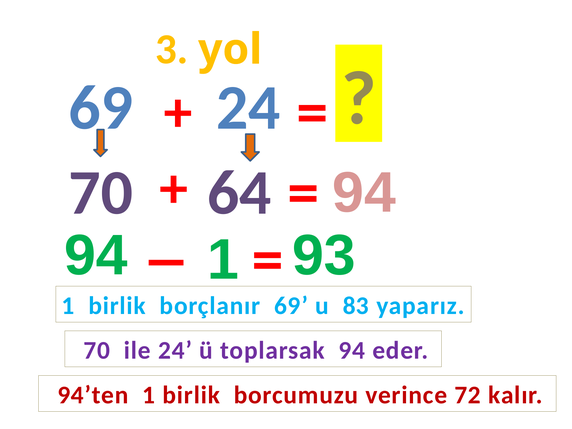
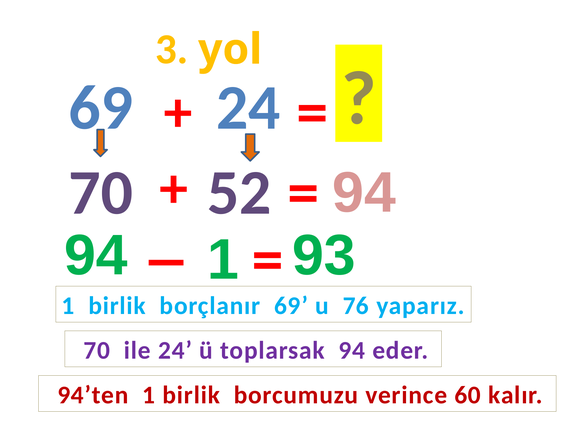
64: 64 -> 52
83: 83 -> 76
72: 72 -> 60
